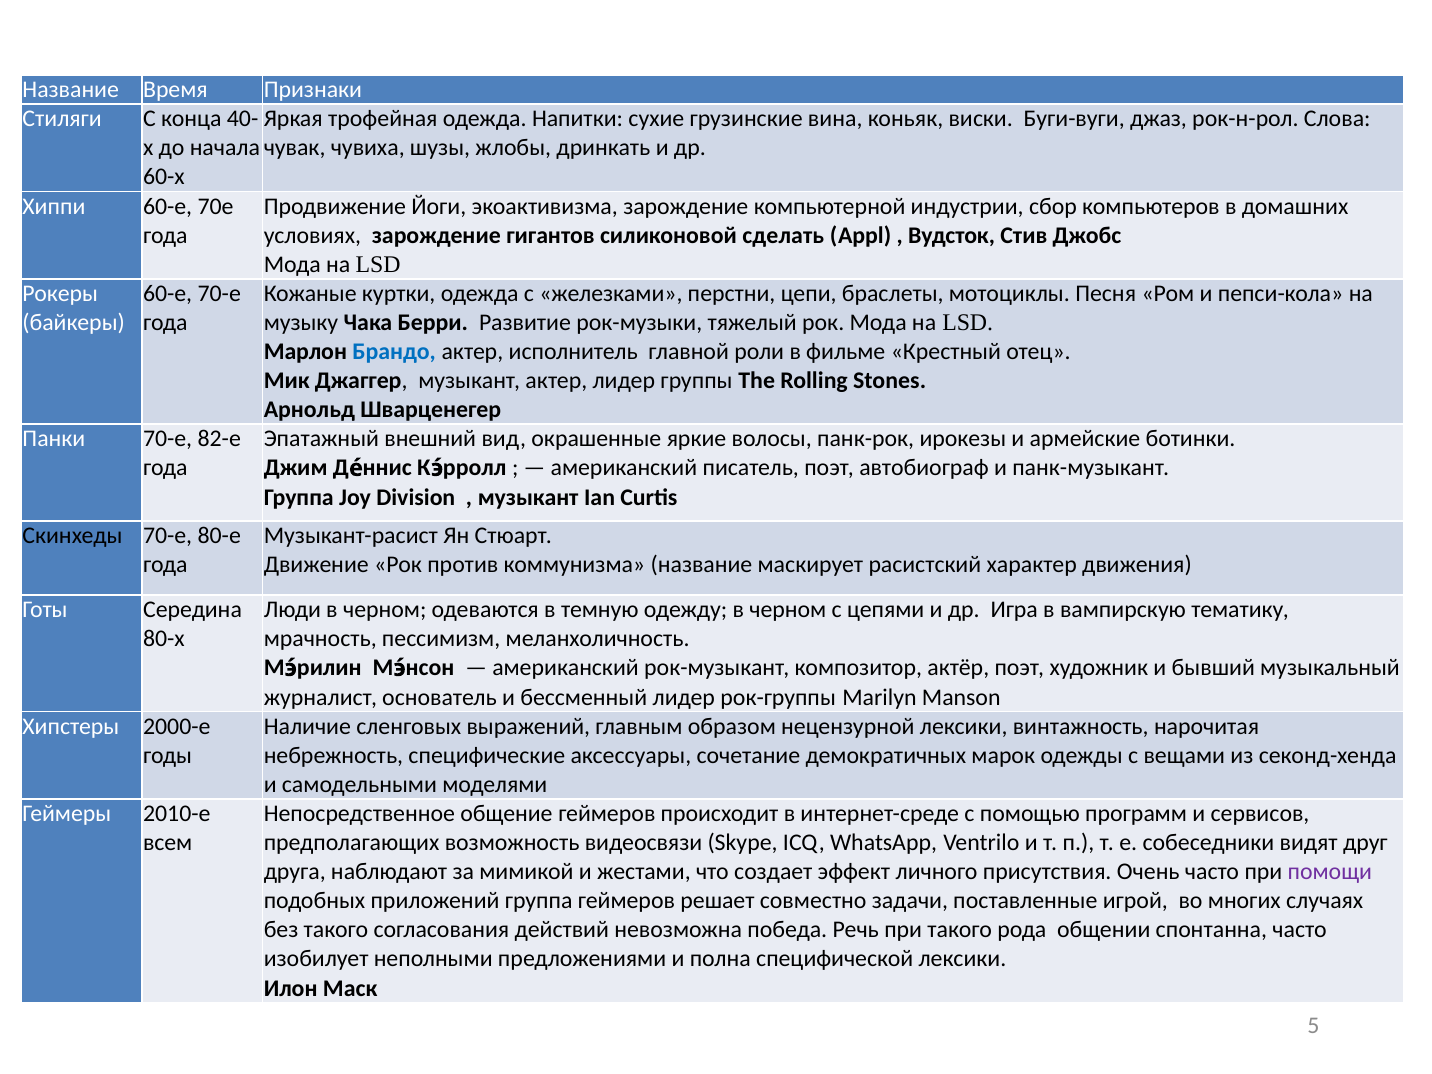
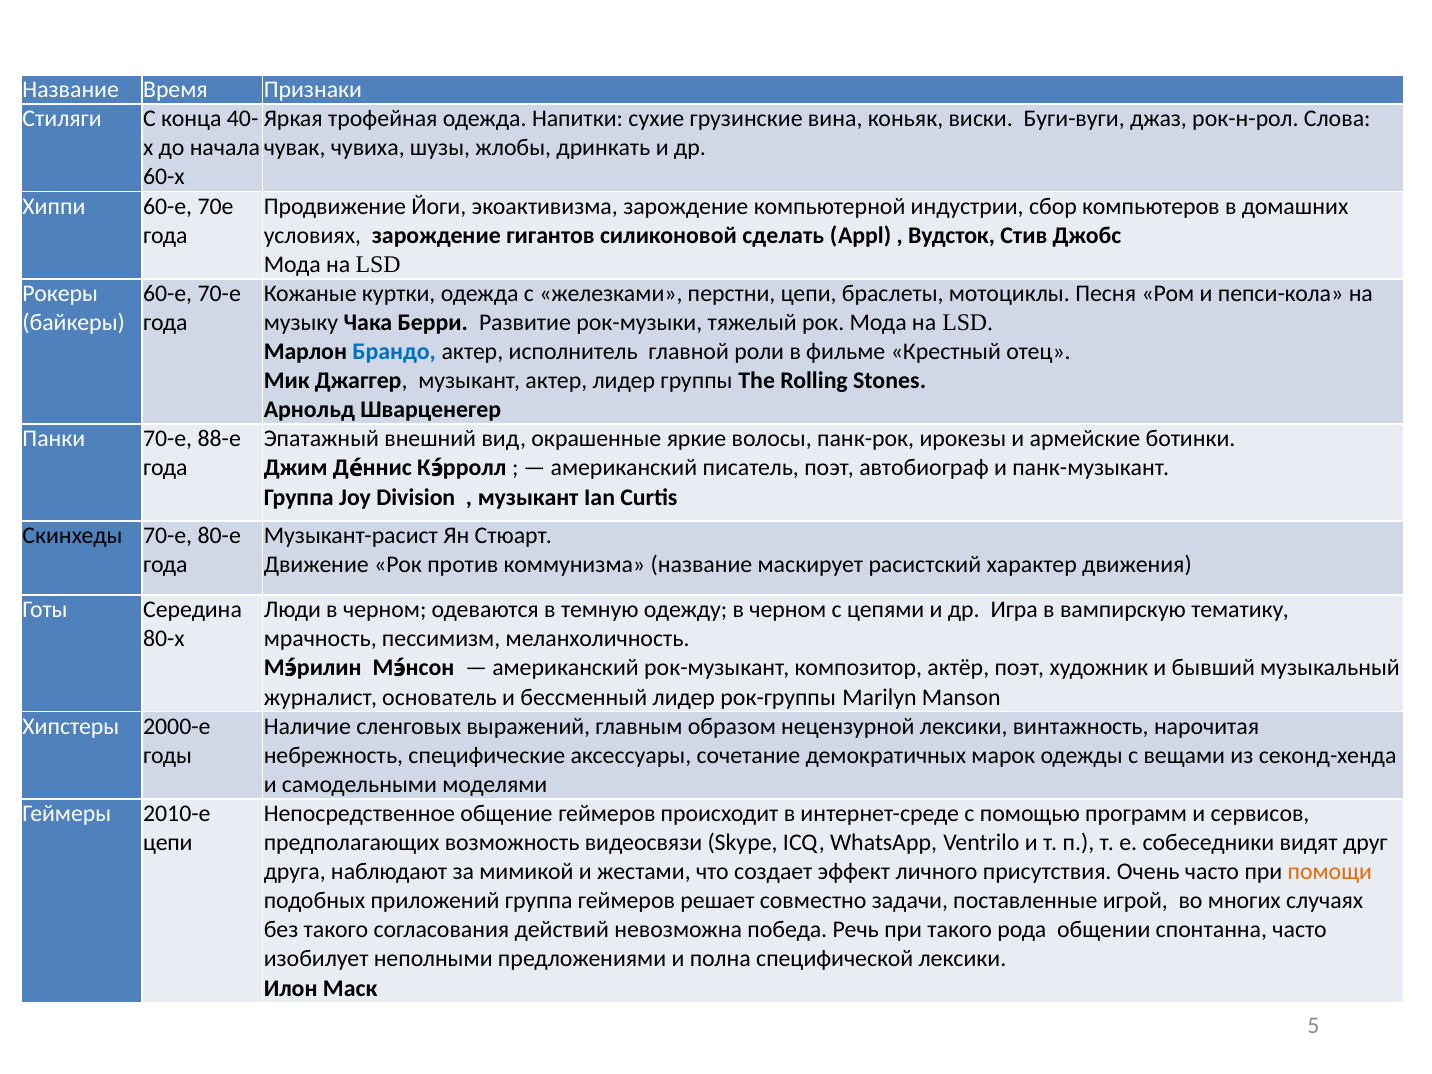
82-е: 82-е -> 88-е
всем at (168, 843): всем -> цепи
помощи colour: purple -> orange
